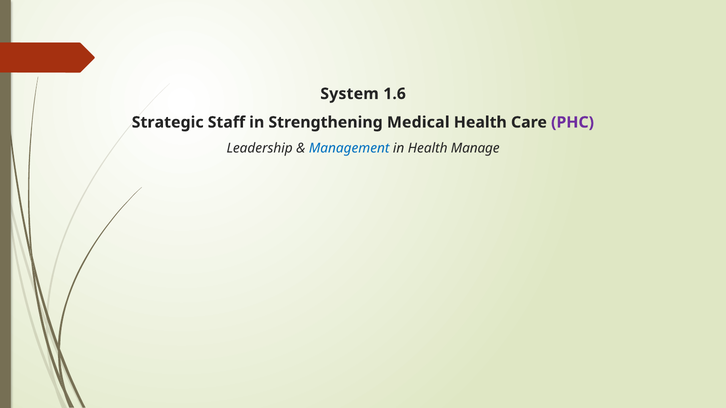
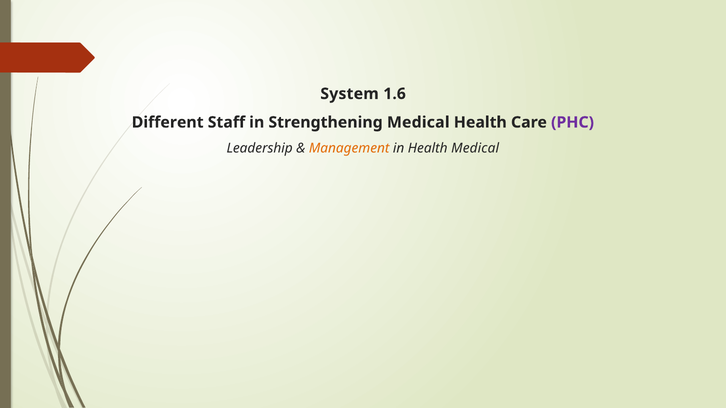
Strategic: Strategic -> Different
Management colour: blue -> orange
Health Manage: Manage -> Medical
